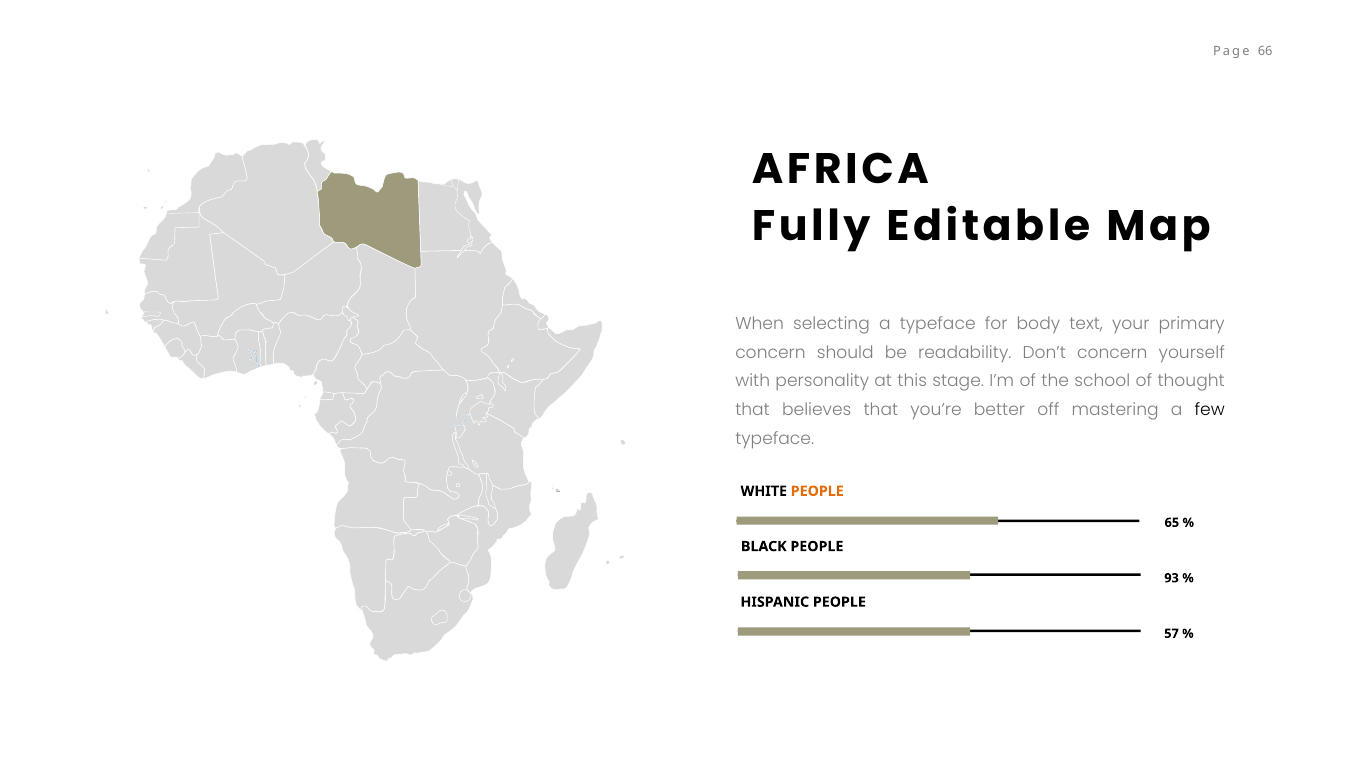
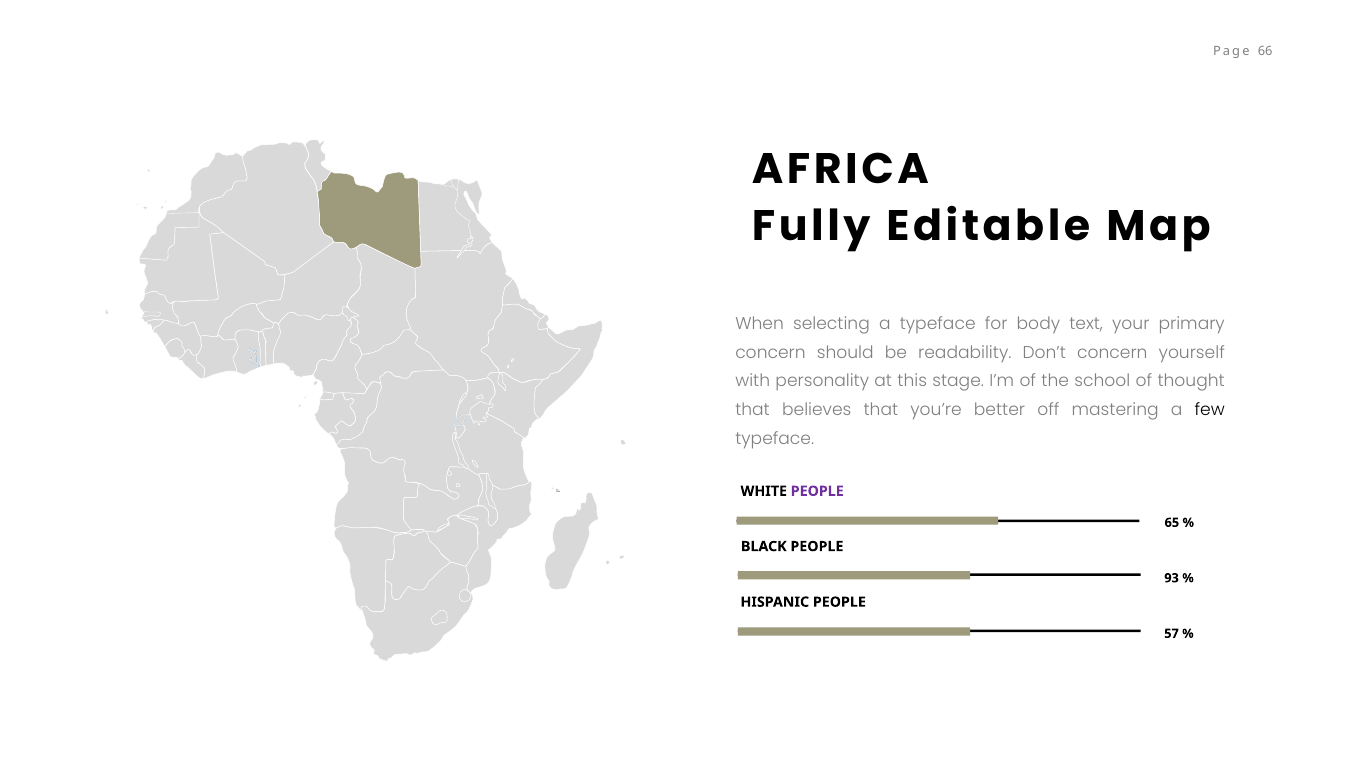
PEOPLE at (817, 492) colour: orange -> purple
